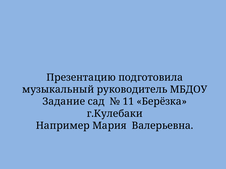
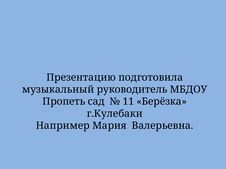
Задание: Задание -> Пропеть
